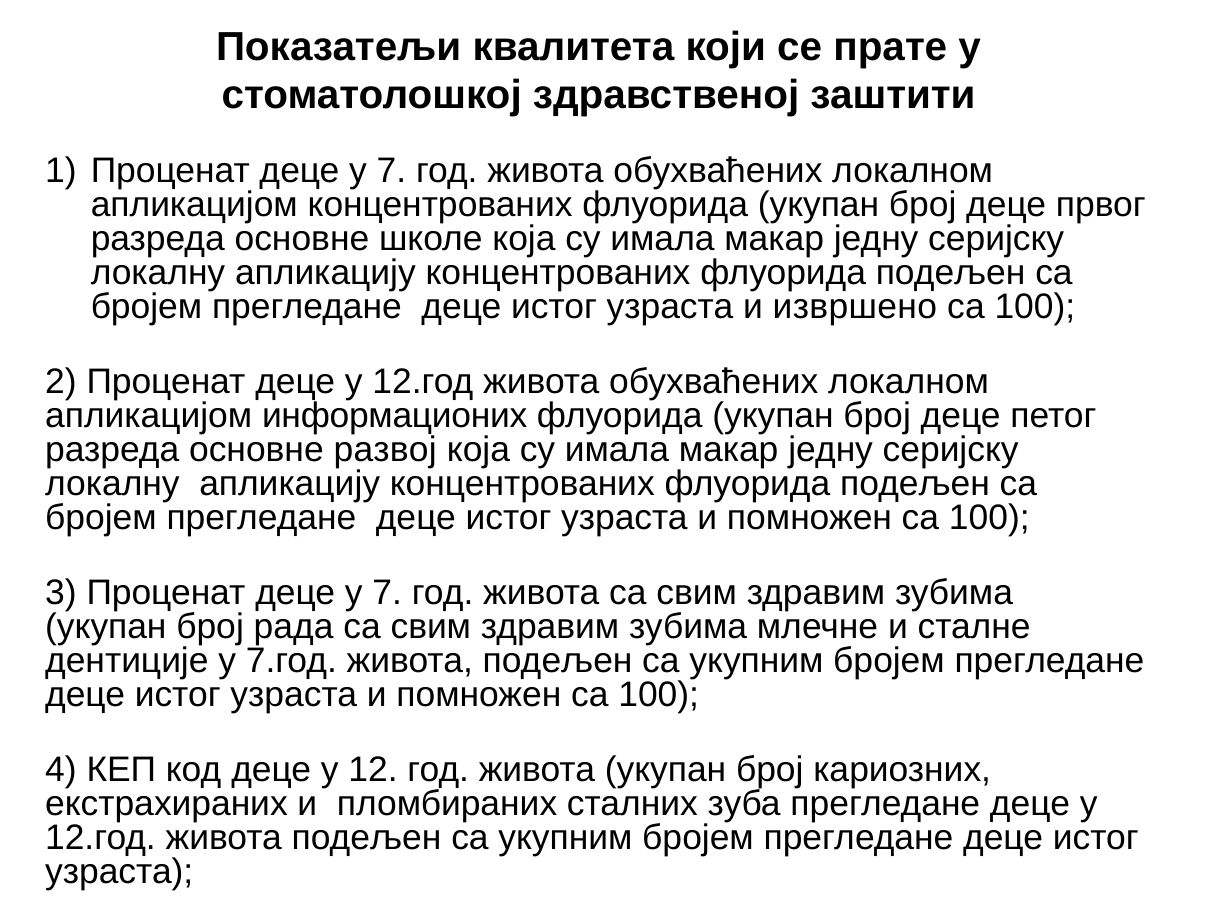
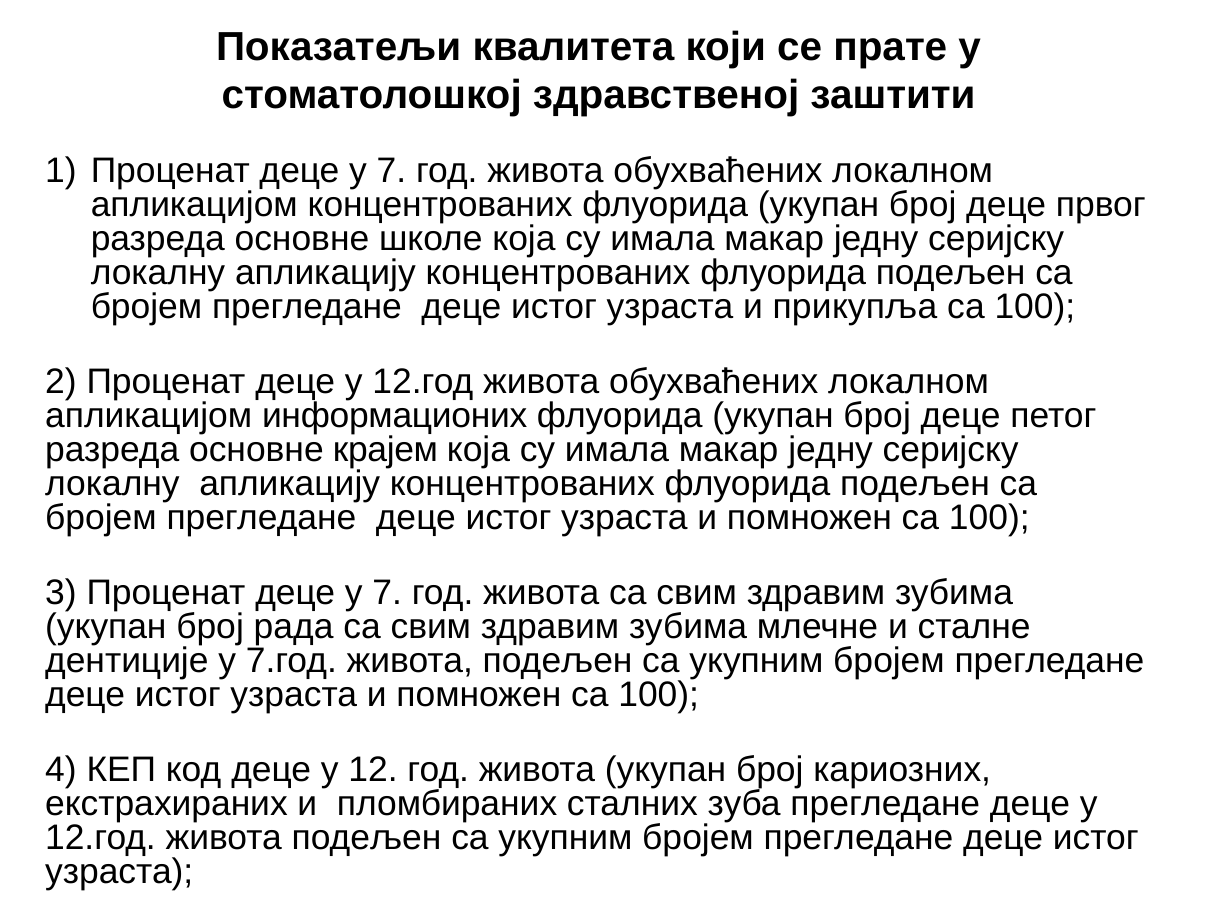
извршено: извршено -> прикупља
развој: развој -> крајем
